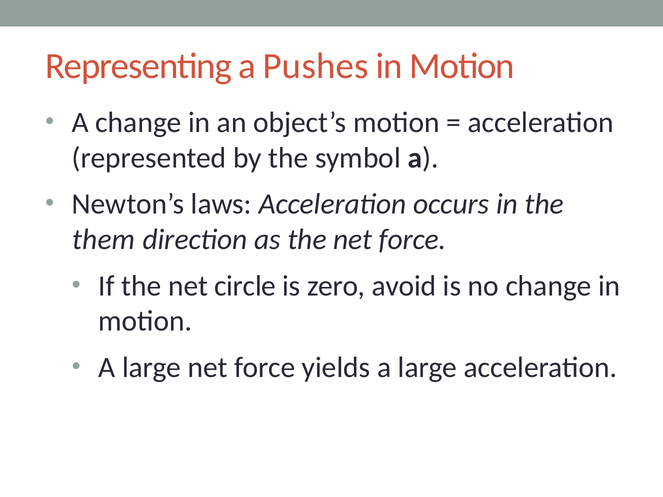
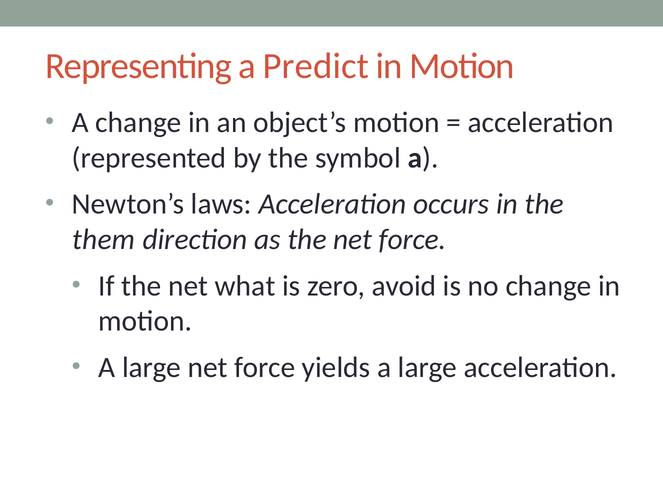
Pushes: Pushes -> Predict
circle: circle -> what
